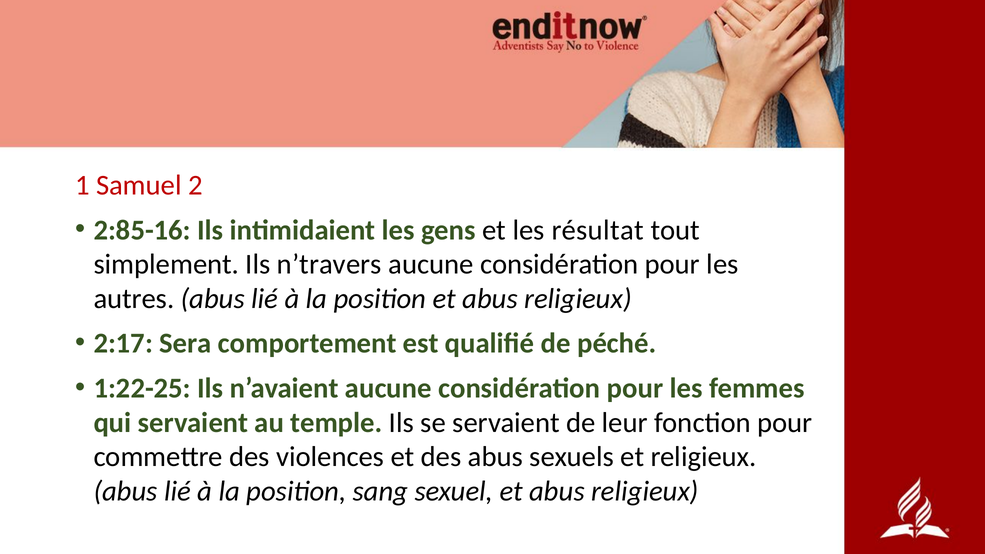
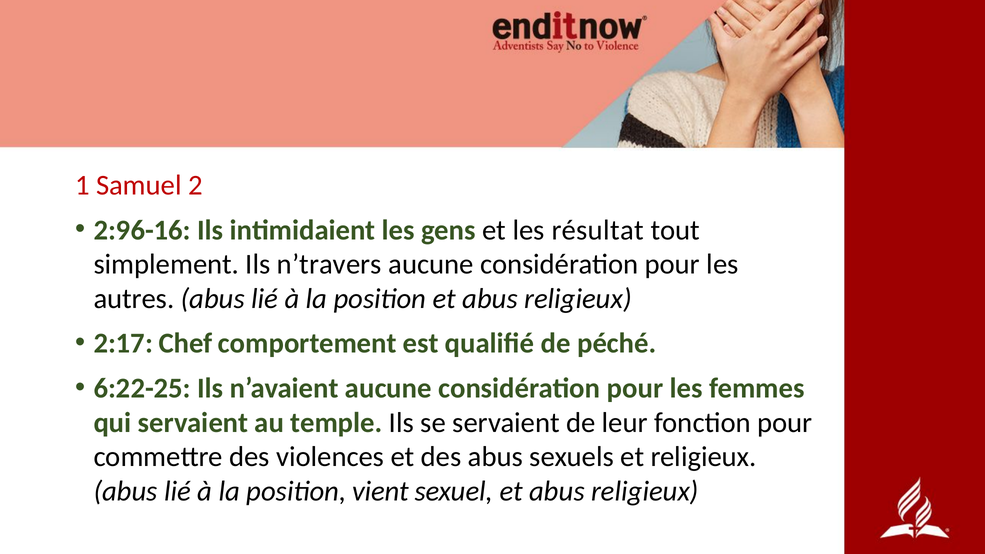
2:85-16: 2:85-16 -> 2:96-16
Sera: Sera -> Chef
1:22-25: 1:22-25 -> 6:22-25
sang: sang -> vient
